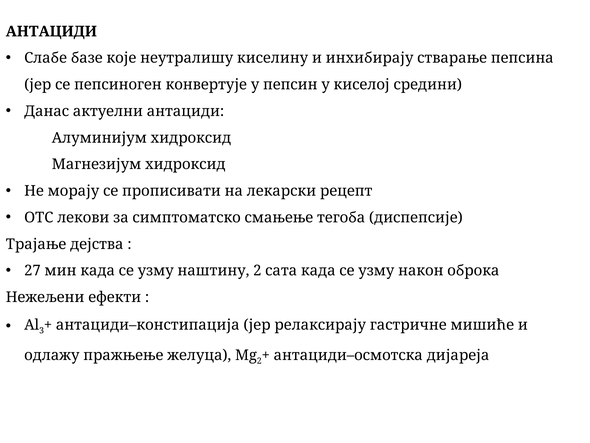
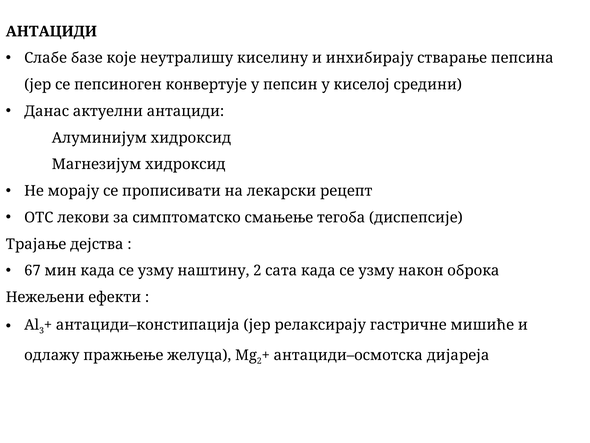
27: 27 -> 67
